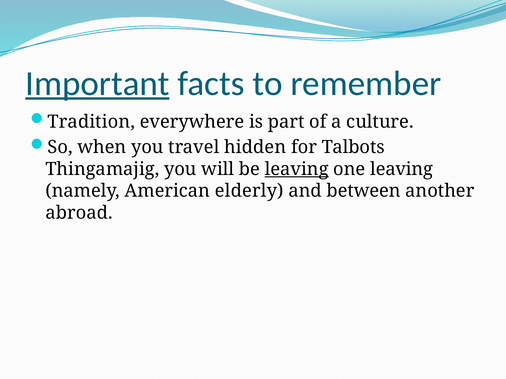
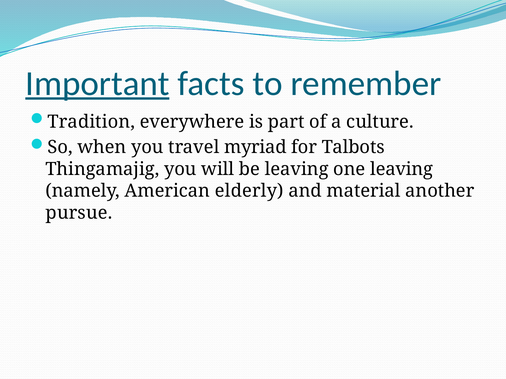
hidden: hidden -> myriad
leaving at (297, 169) underline: present -> none
between: between -> material
abroad: abroad -> pursue
